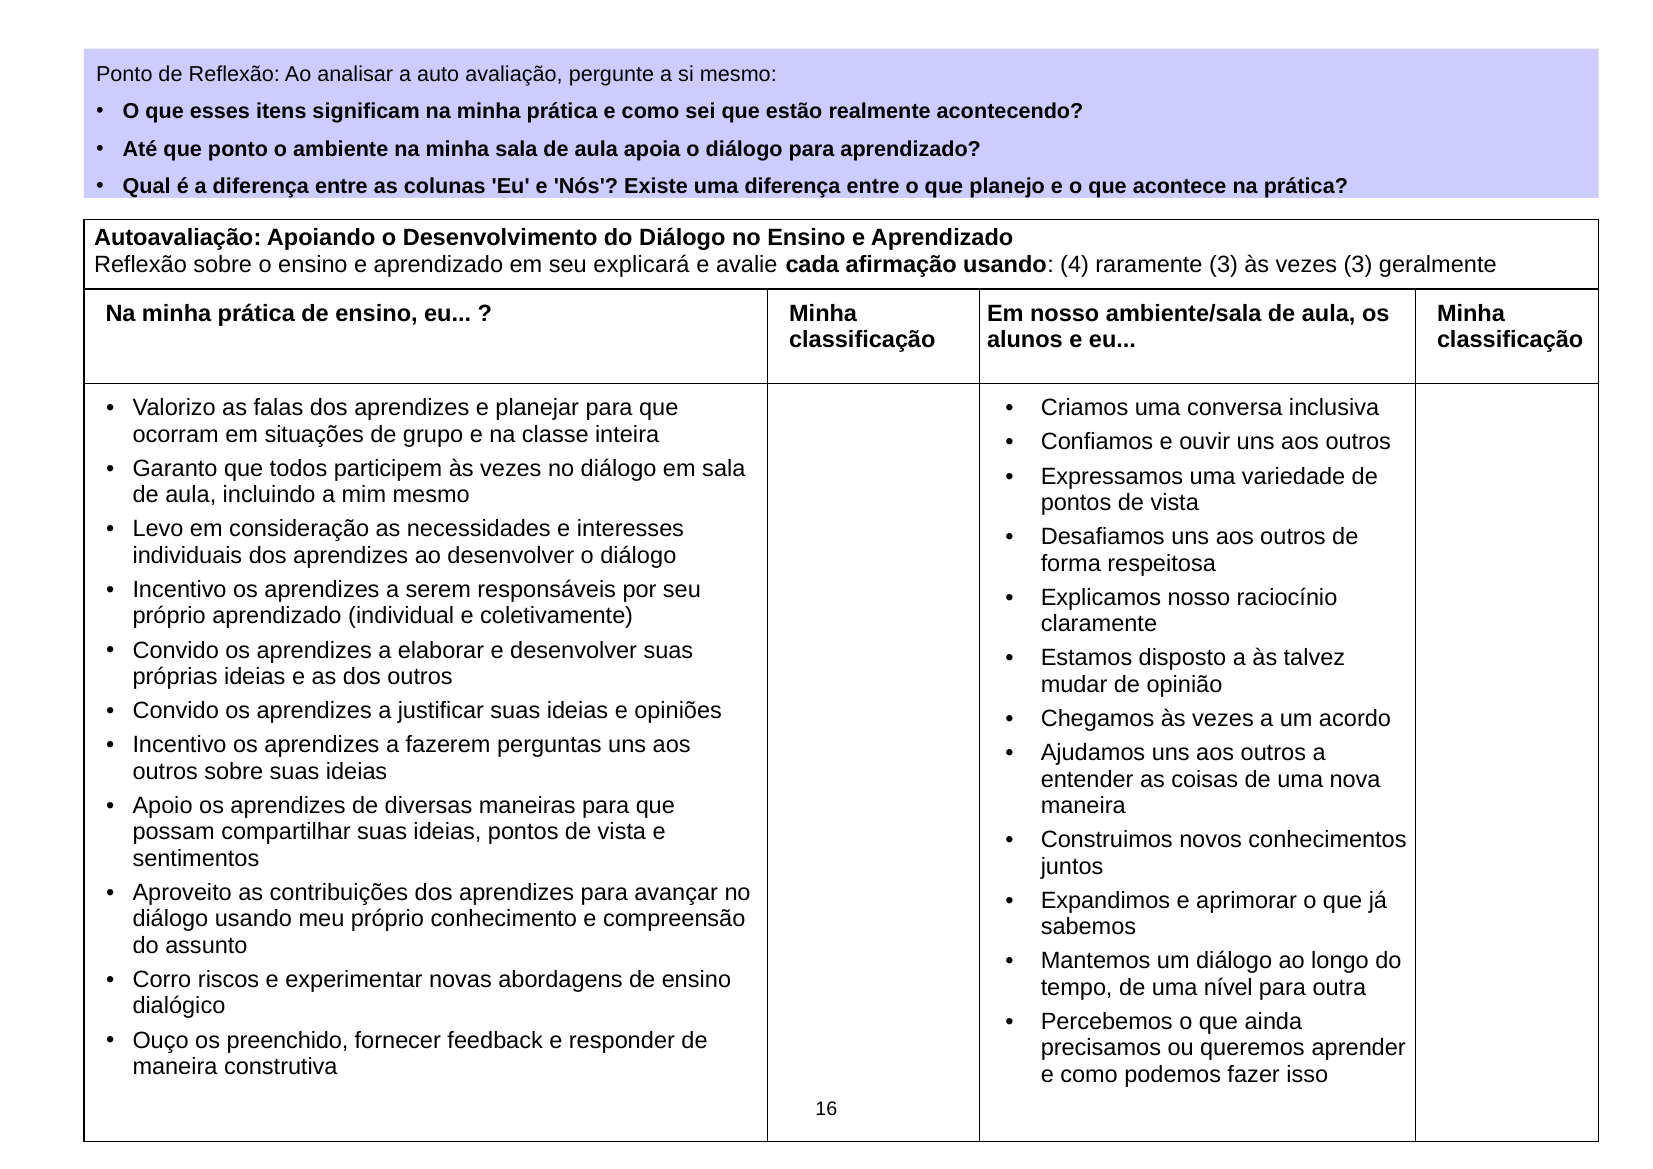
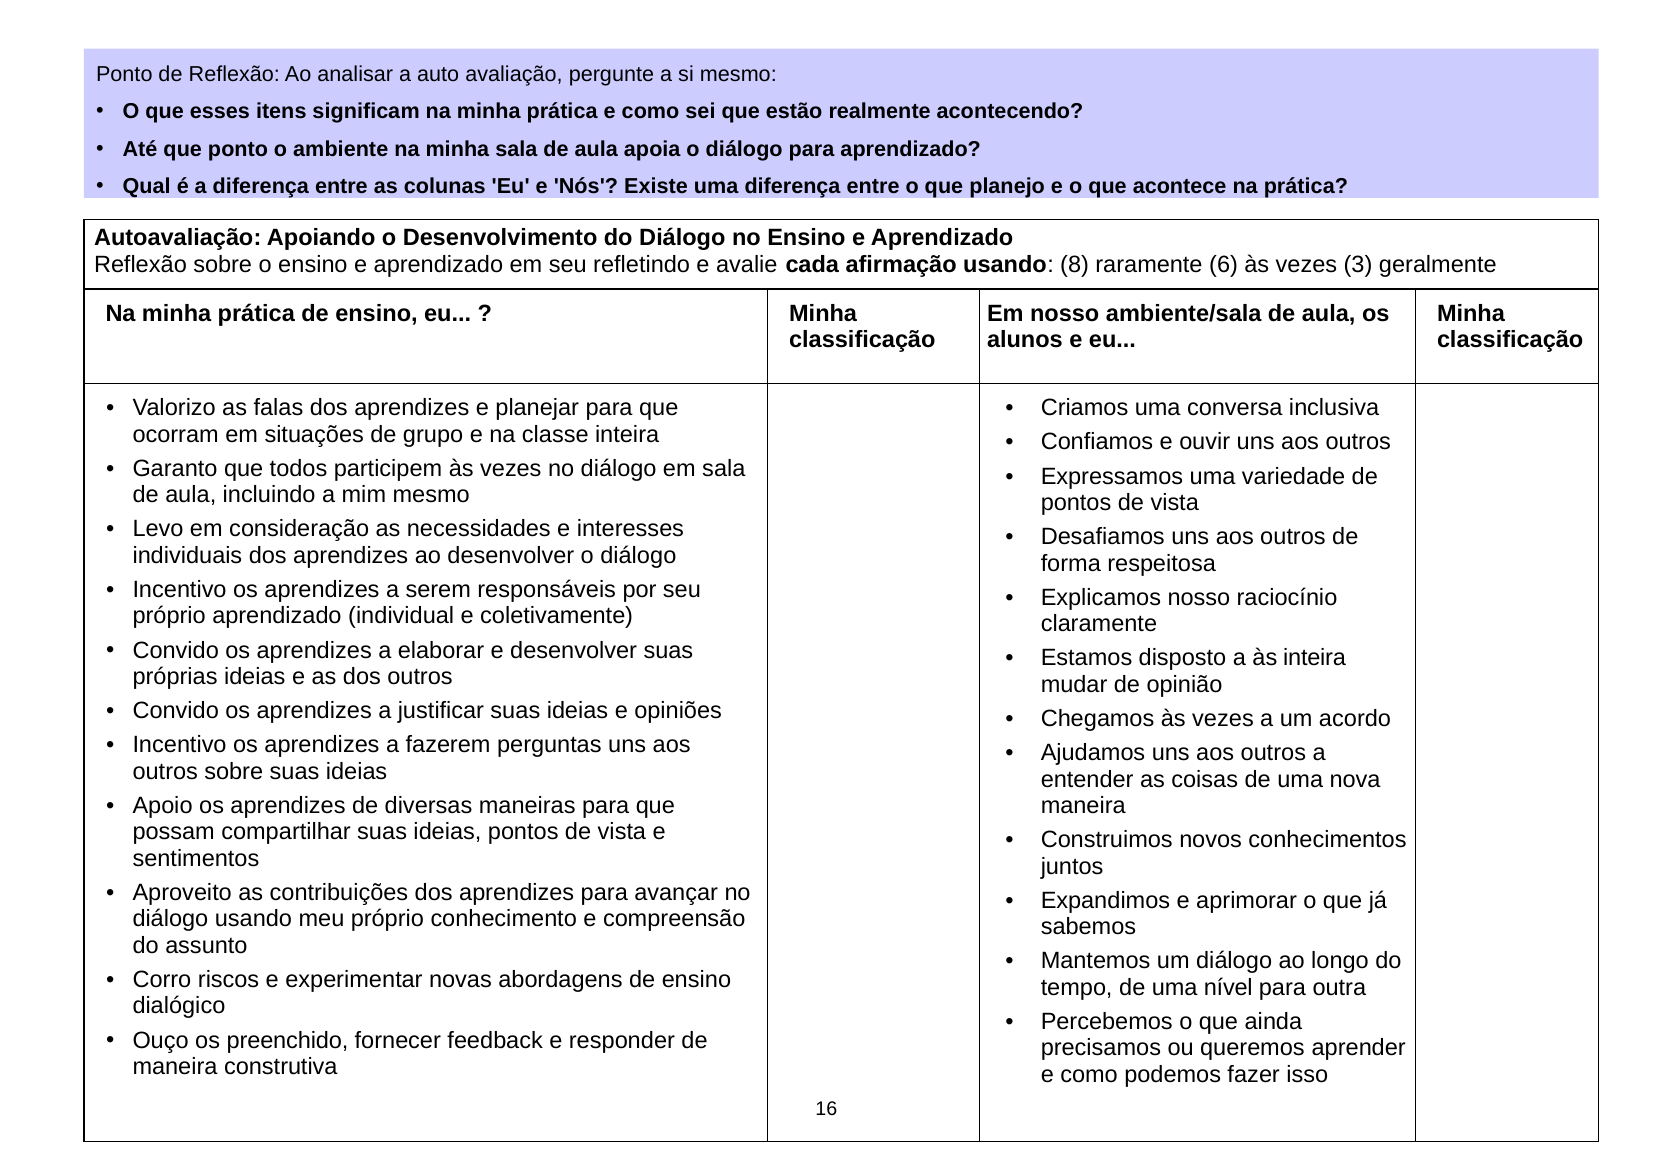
explicará: explicará -> refletindo
4: 4 -> 8
raramente 3: 3 -> 6
às talvez: talvez -> inteira
